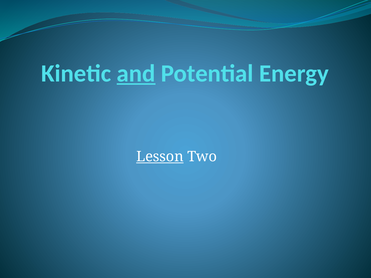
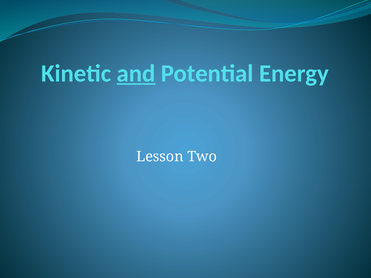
Lesson underline: present -> none
